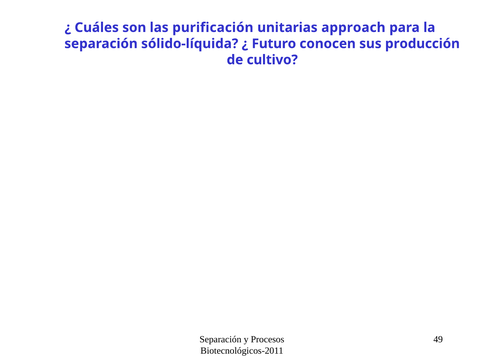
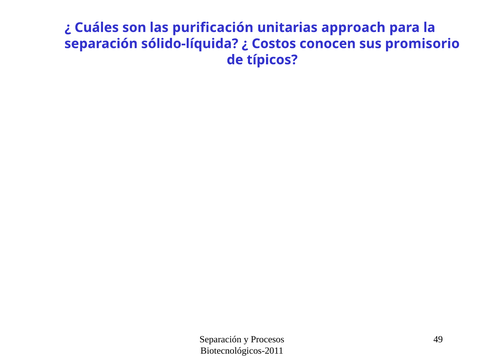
Futuro: Futuro -> Costos
producción: producción -> promisorio
cultivo: cultivo -> típicos
